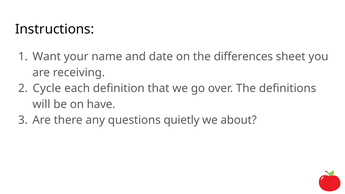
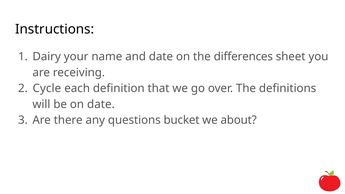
Want: Want -> Dairy
on have: have -> date
quietly: quietly -> bucket
